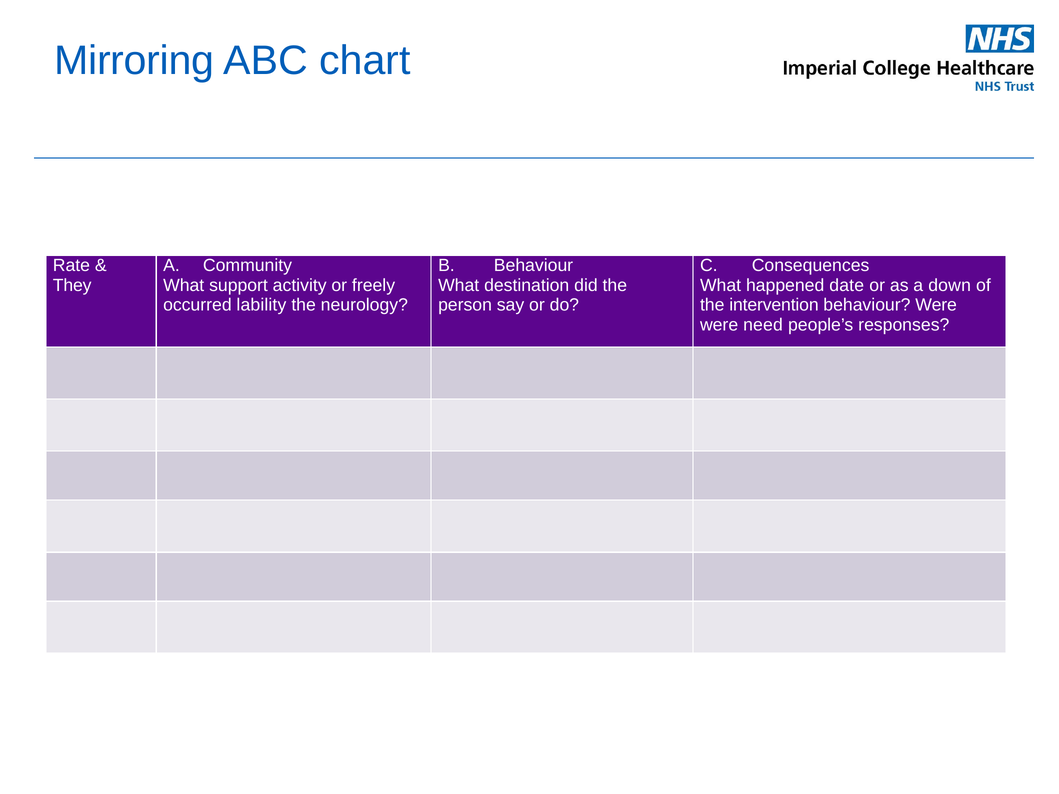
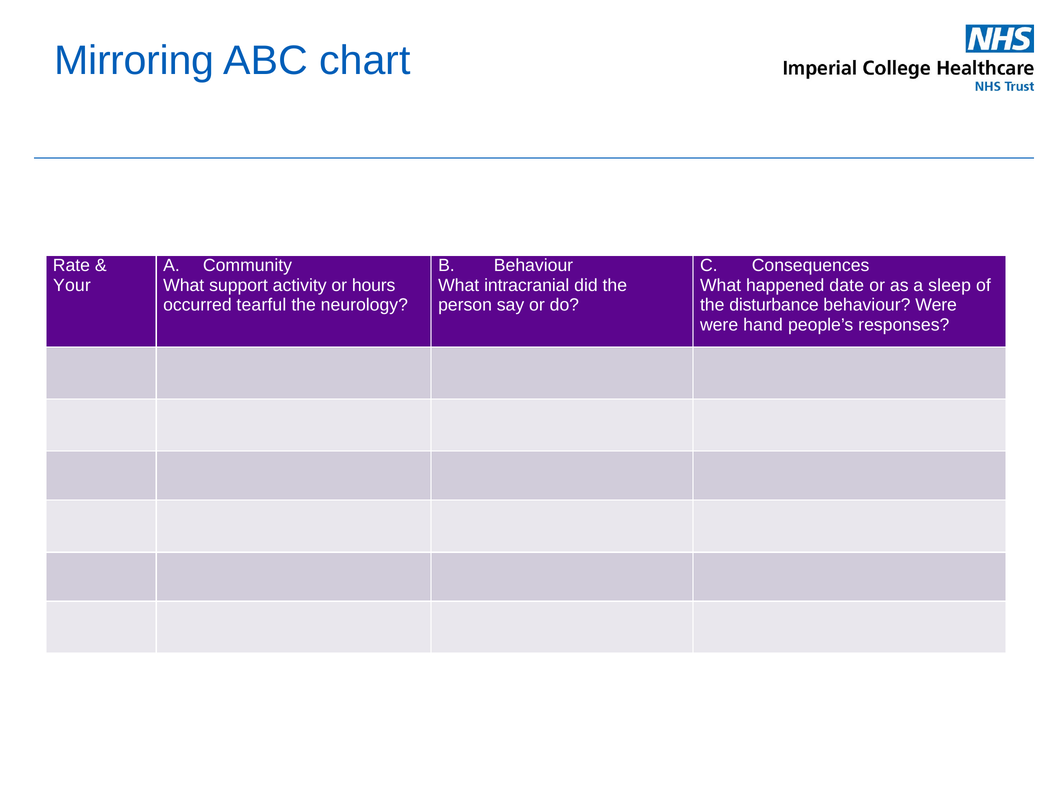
They: They -> Your
freely: freely -> hours
destination: destination -> intracranial
down: down -> sleep
lability: lability -> tearful
intervention: intervention -> disturbance
need: need -> hand
